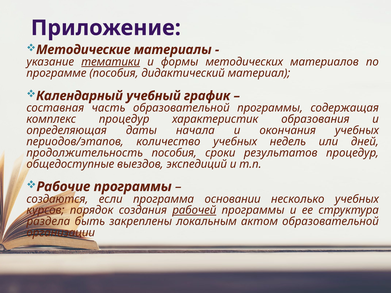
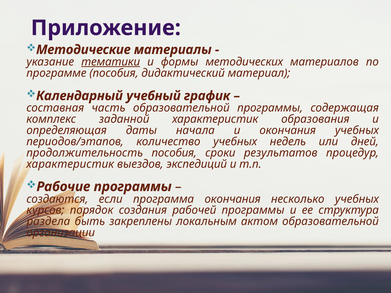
комплекс процедур: процедур -> заданной
общедоступные at (70, 164): общедоступные -> характеристик
программа основании: основании -> окончания
рабочей underline: present -> none
